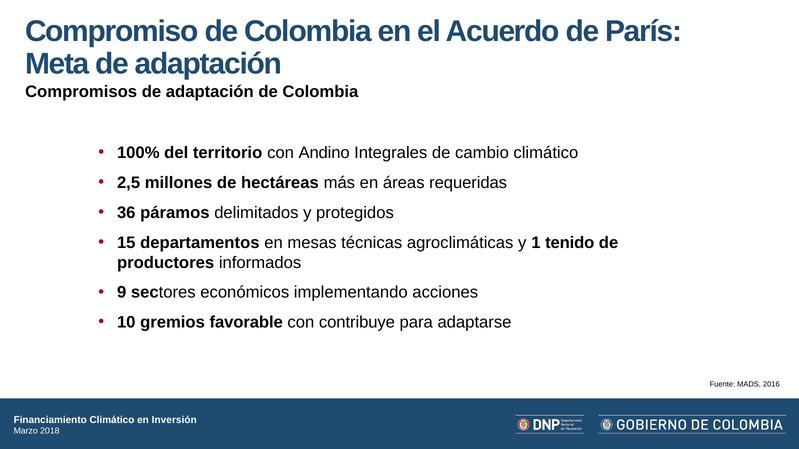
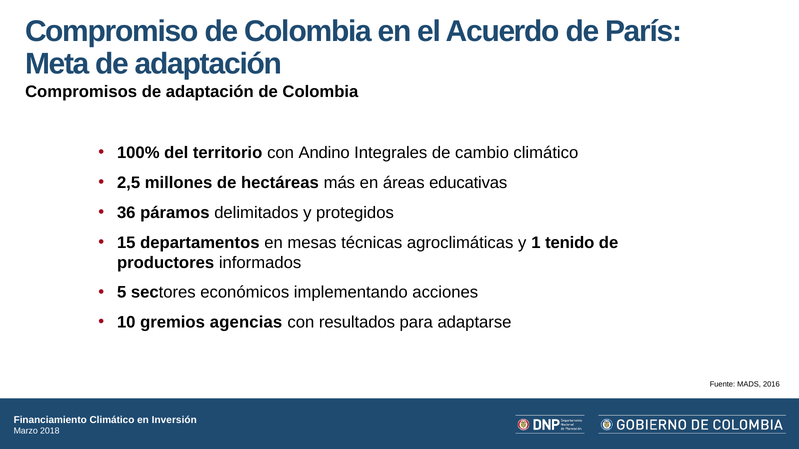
requeridas: requeridas -> educativas
9: 9 -> 5
favorable: favorable -> agencias
contribuye: contribuye -> resultados
